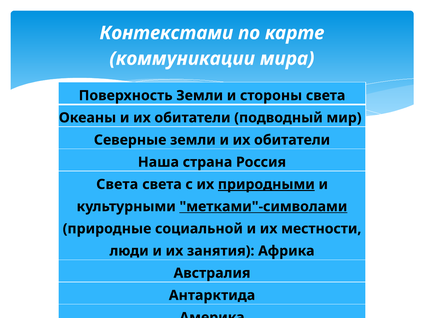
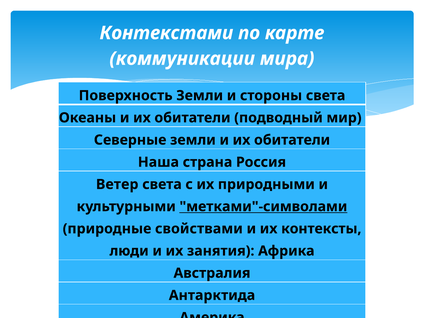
Света at (117, 184): Света -> Ветер
природными underline: present -> none
социальной: социальной -> свойствами
местности: местности -> контексты
